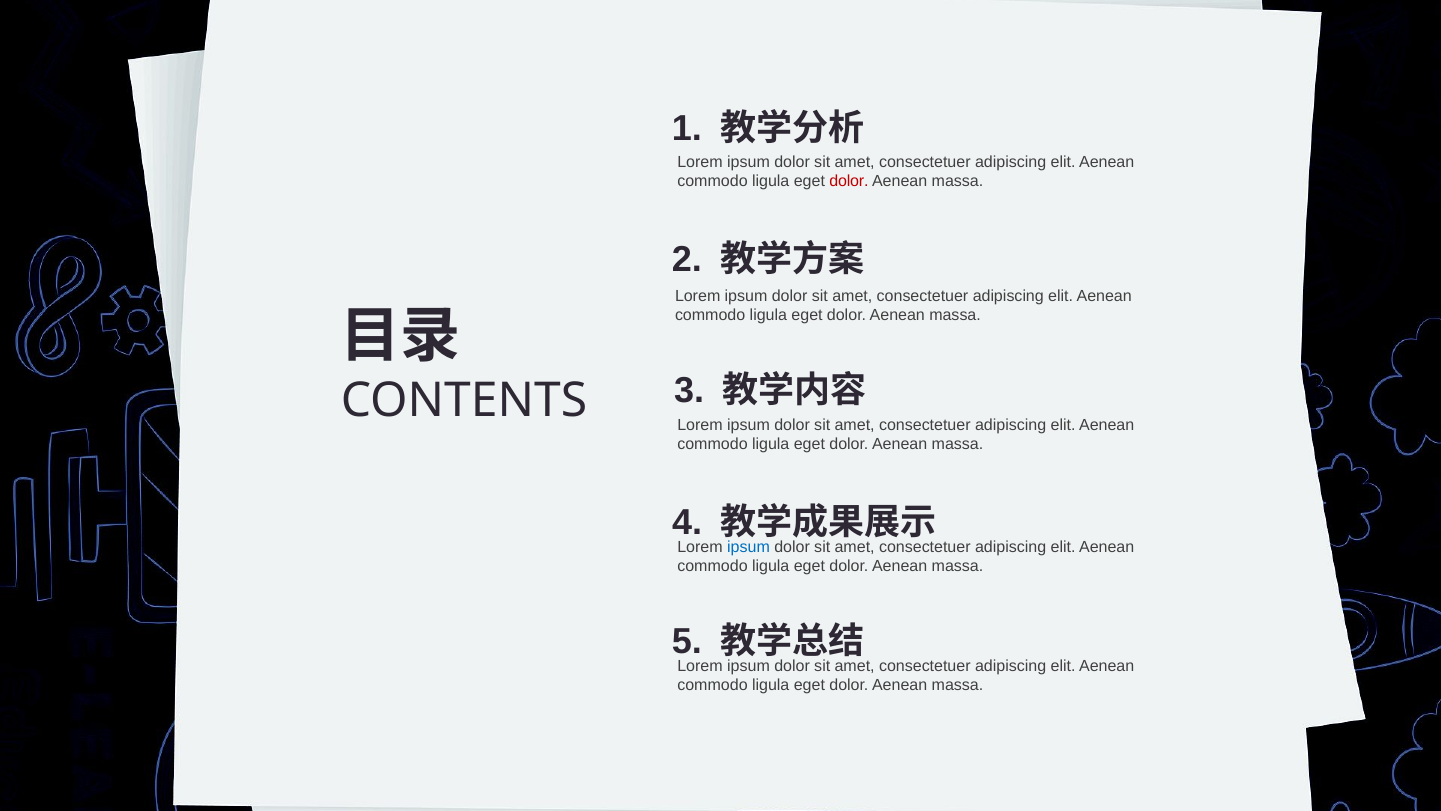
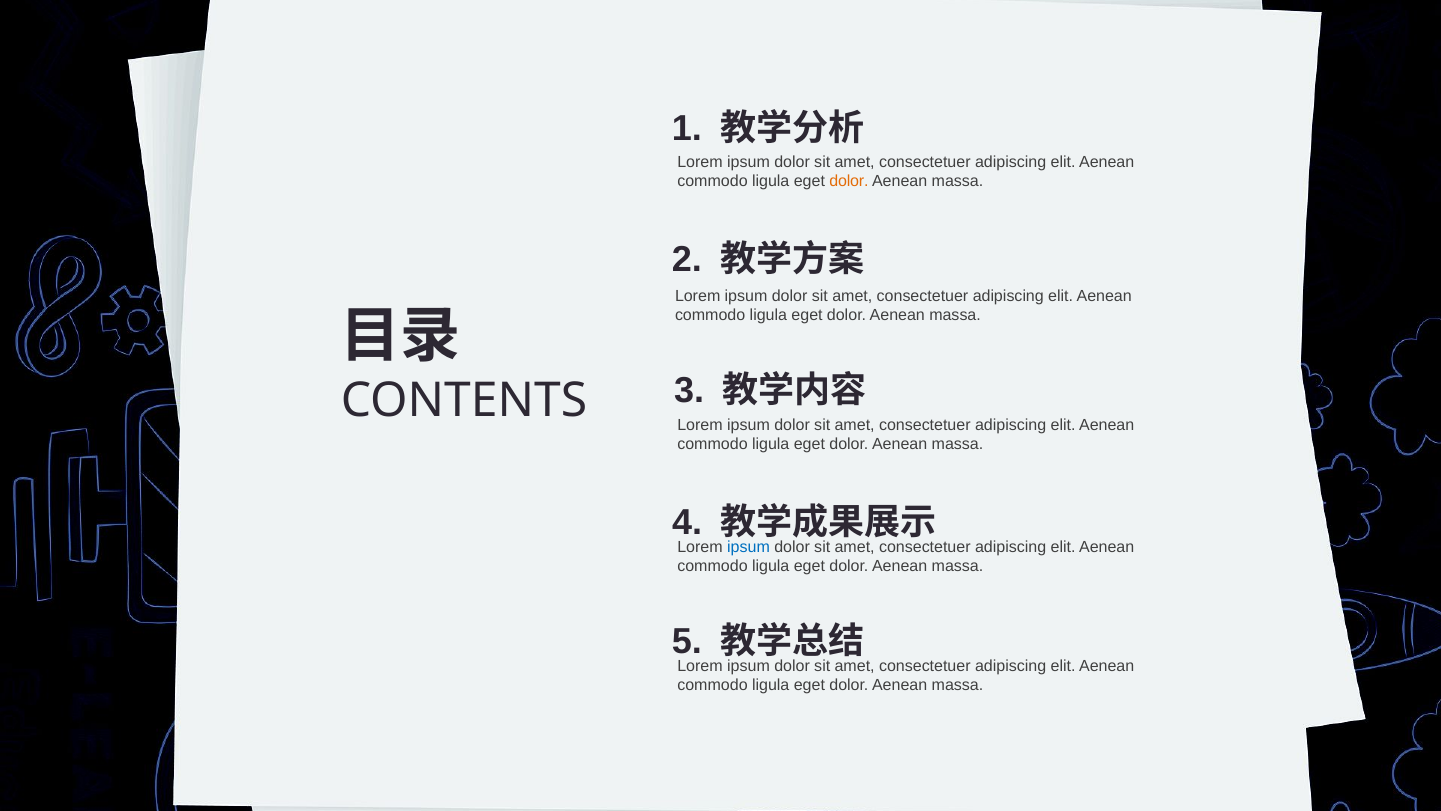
dolor at (849, 181) colour: red -> orange
